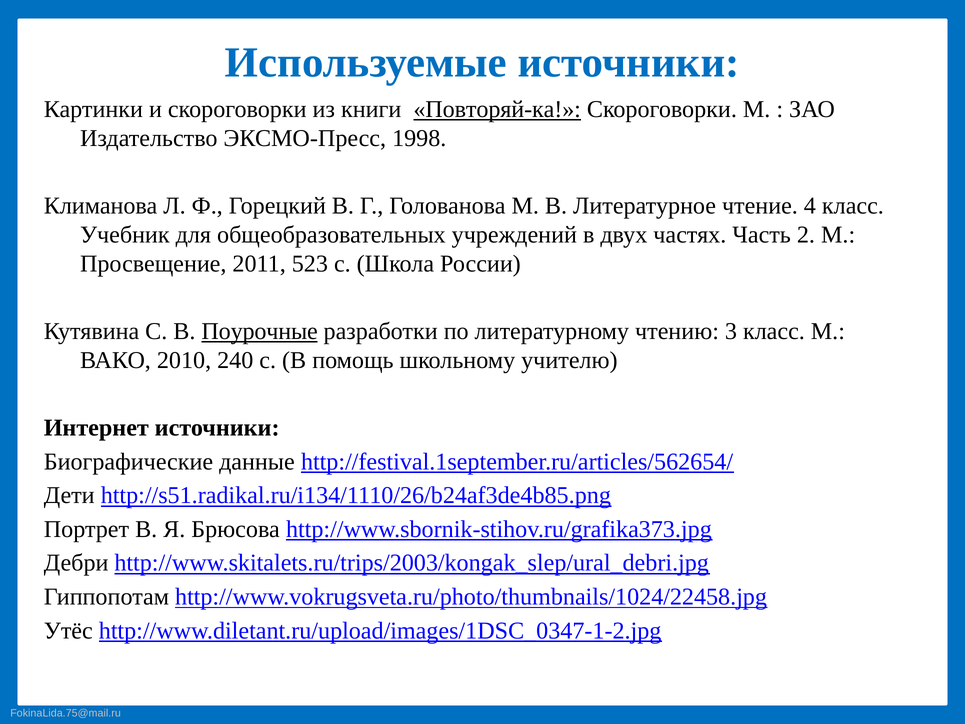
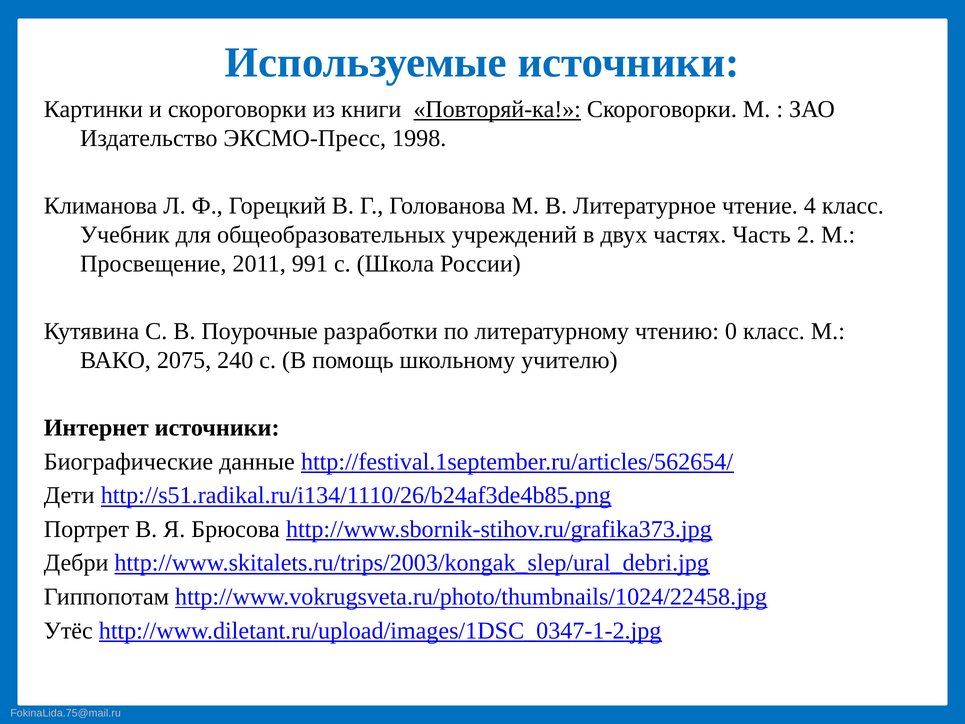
523: 523 -> 991
Поурочные underline: present -> none
3: 3 -> 0
2010: 2010 -> 2075
